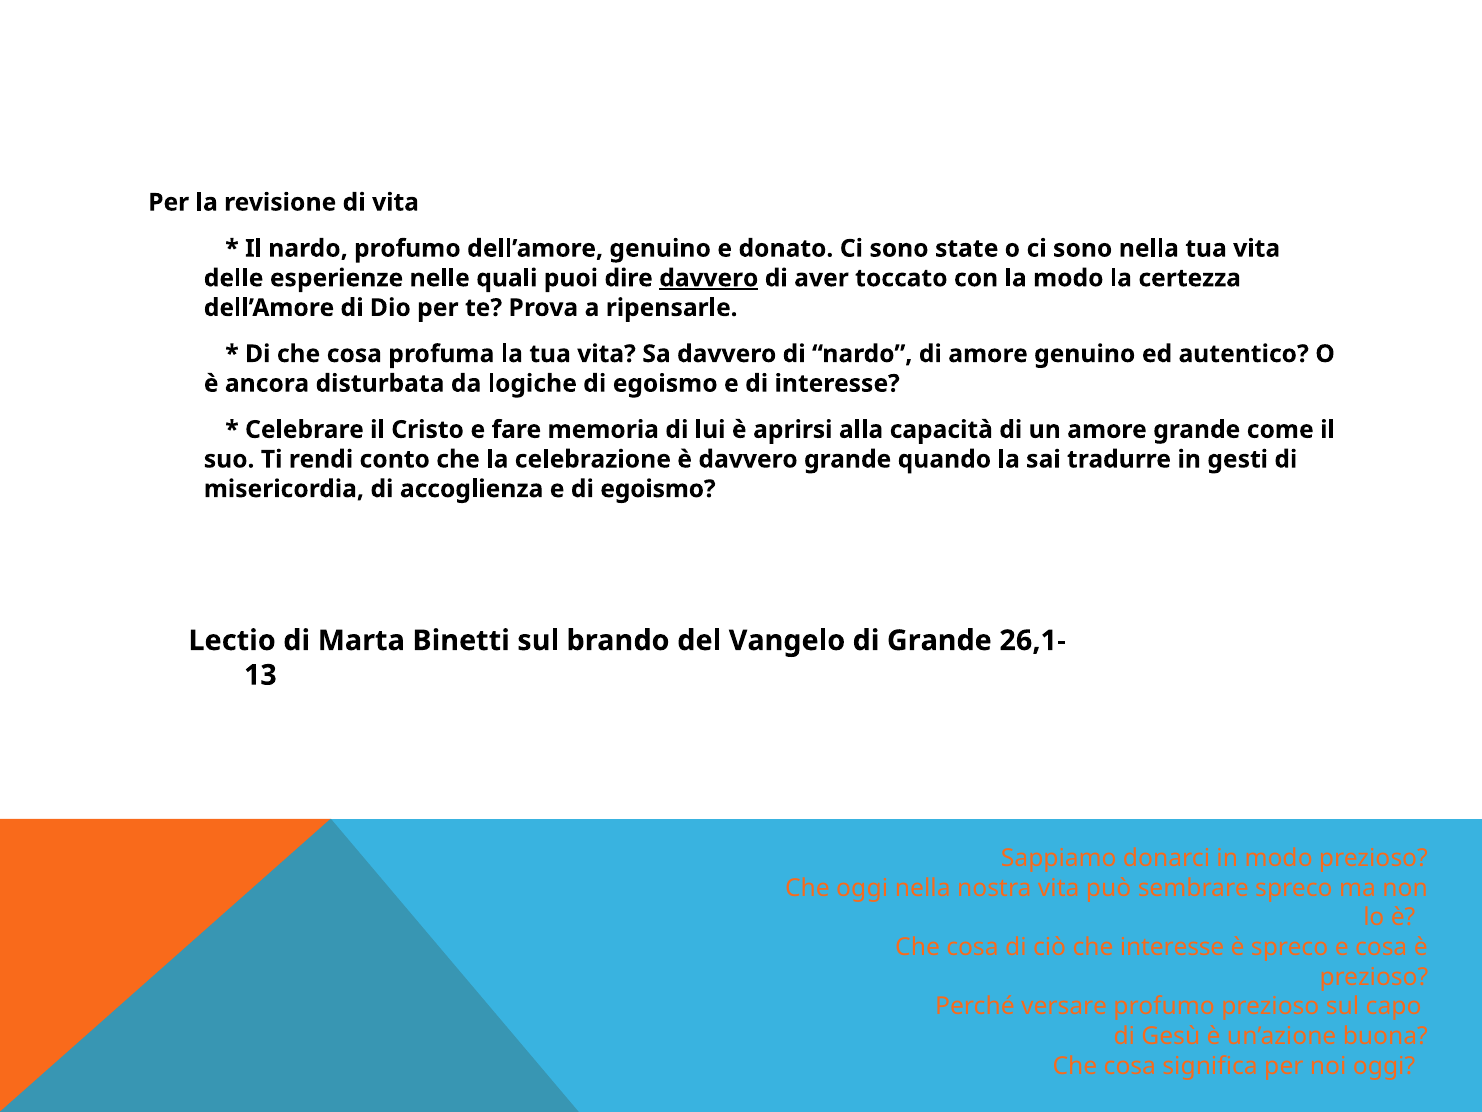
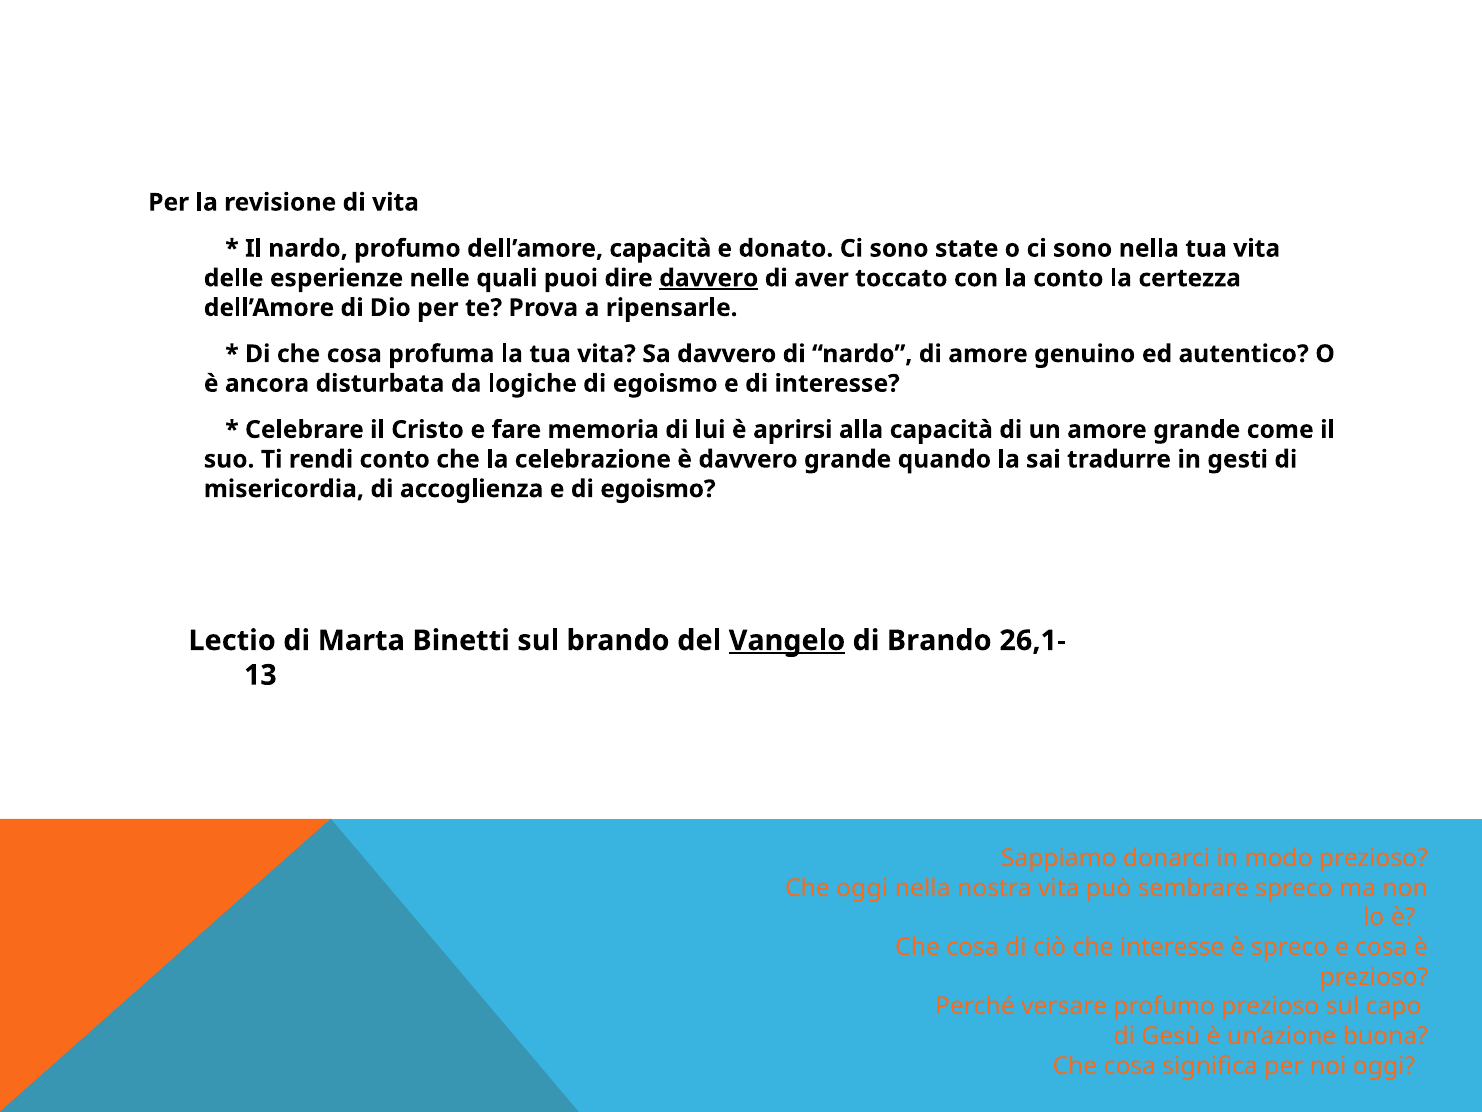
dell’amore genuino: genuino -> capacità
la modo: modo -> conto
Vangelo underline: none -> present
di Grande: Grande -> Brando
